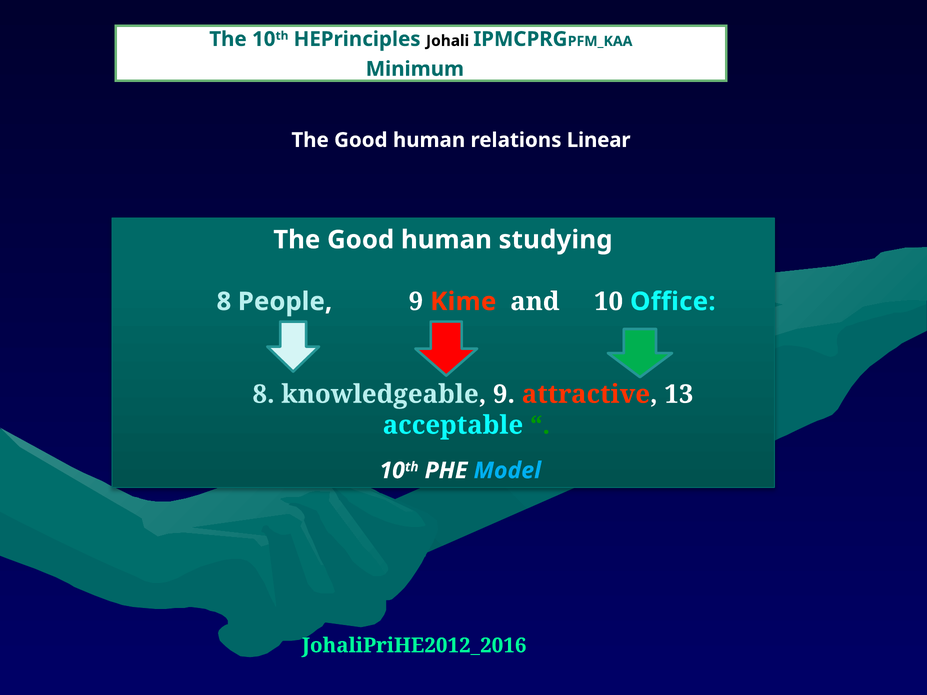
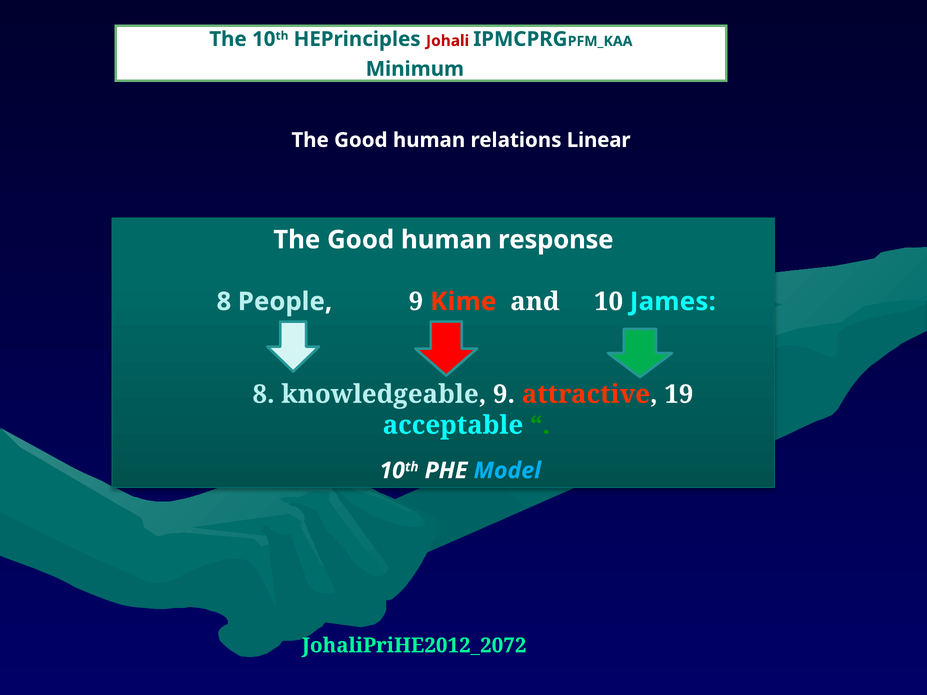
Johali colour: black -> red
studying: studying -> response
Office: Office -> James
13: 13 -> 19
JohaliPriHE2012_2016: JohaliPriHE2012_2016 -> JohaliPriHE2012_2072
